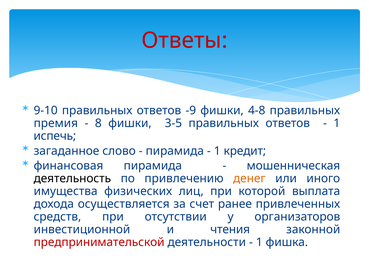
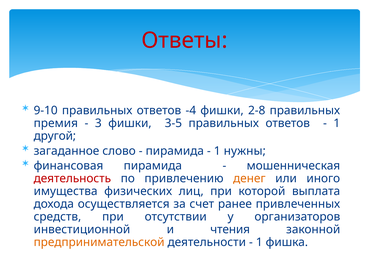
-9: -9 -> -4
4-8: 4-8 -> 2-8
8: 8 -> 3
испечь: испечь -> другой
кредит: кредит -> нужны
деятельность colour: black -> red
предпринимательской colour: red -> orange
